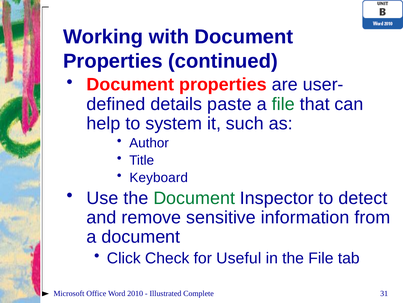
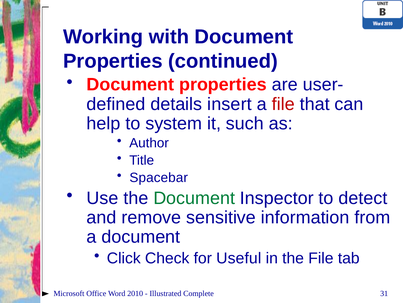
paste: paste -> insert
file at (283, 104) colour: green -> red
Keyboard: Keyboard -> Spacebar
